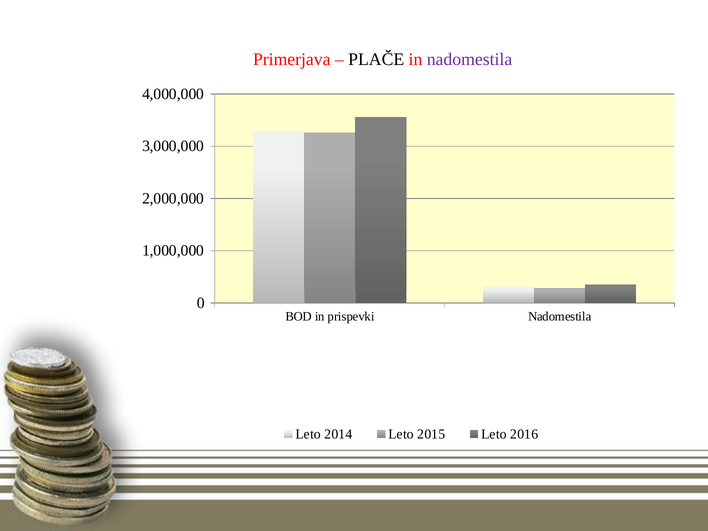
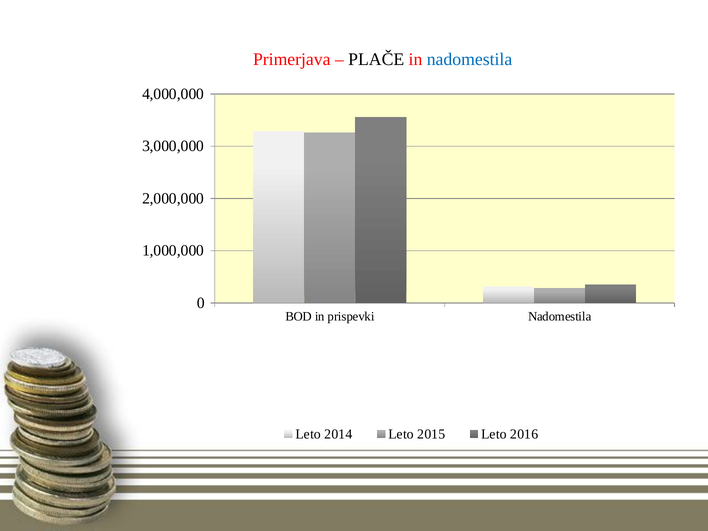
nadomestila at (469, 60) colour: purple -> blue
